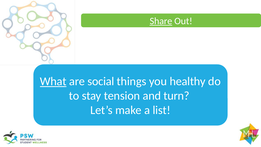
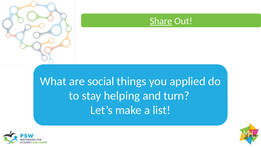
What underline: present -> none
healthy: healthy -> applied
tension: tension -> helping
